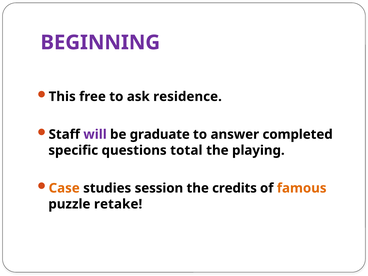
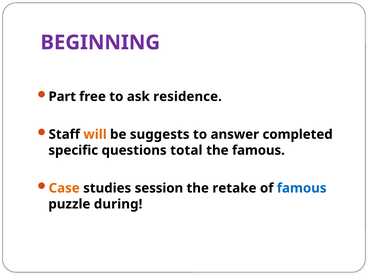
This: This -> Part
will colour: purple -> orange
graduate: graduate -> suggests
the playing: playing -> famous
credits: credits -> retake
famous at (302, 188) colour: orange -> blue
retake: retake -> during
